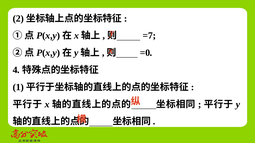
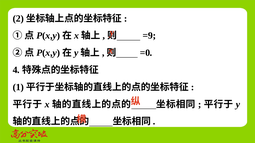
=7: =7 -> =9
